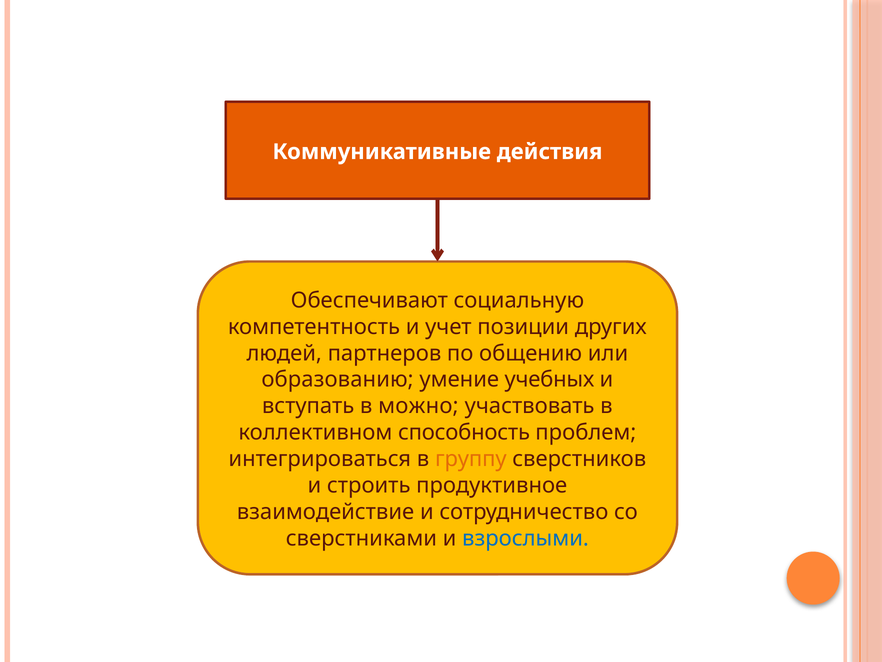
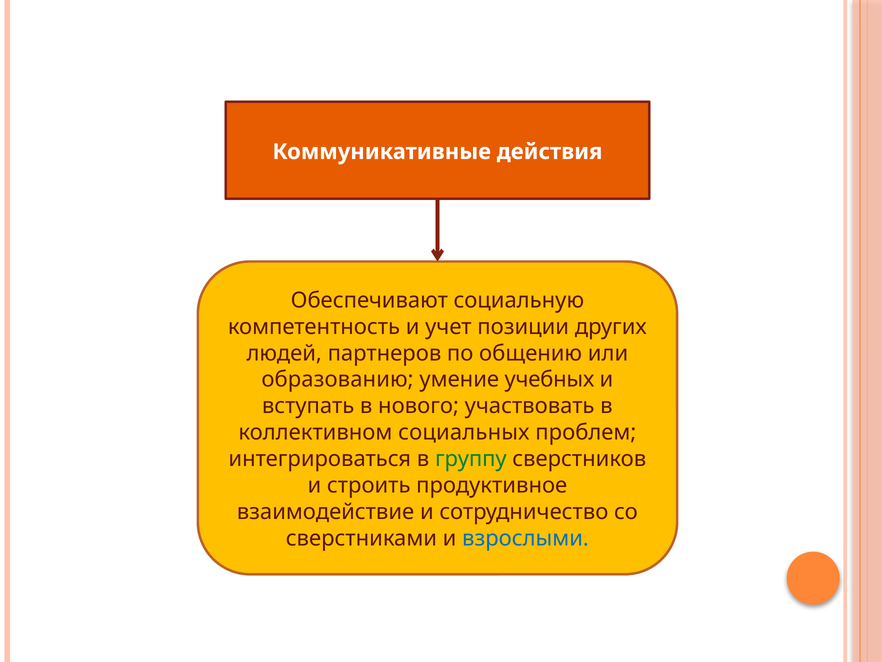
можно: можно -> нового
способность: способность -> социальных
группу colour: orange -> green
